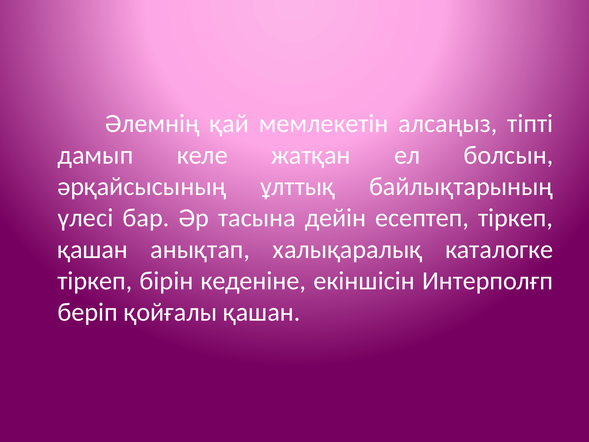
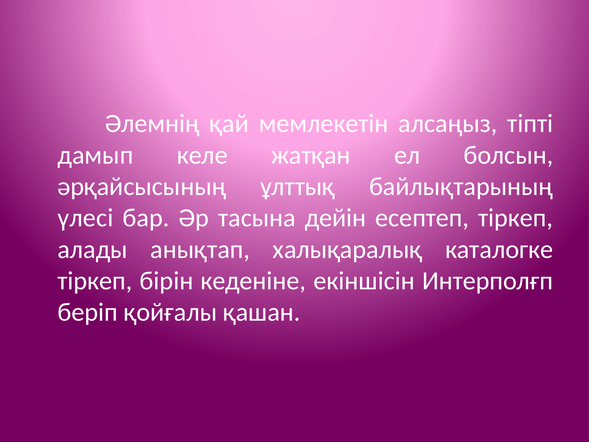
қашан at (93, 249): қашан -> алады
